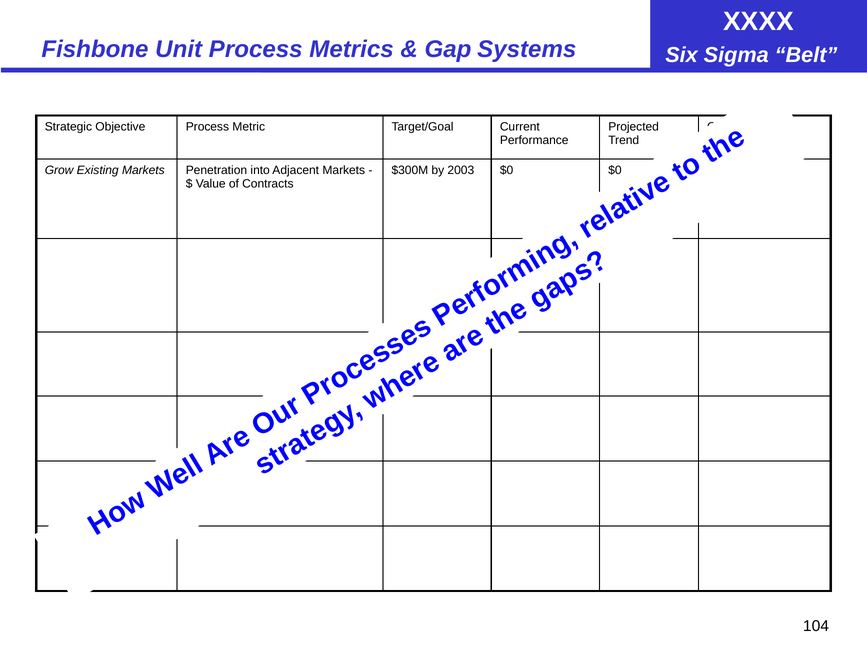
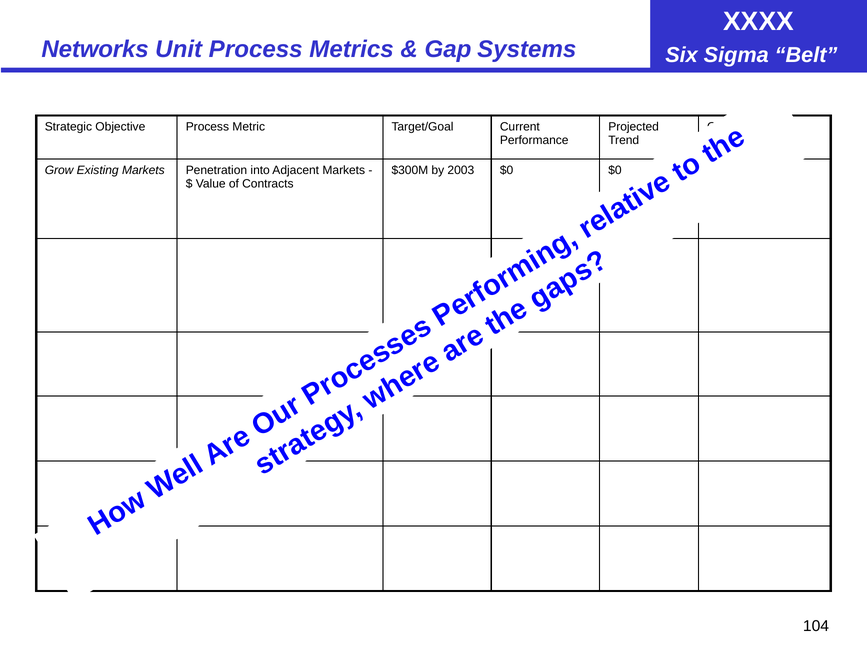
Fishbone: Fishbone -> Networks
